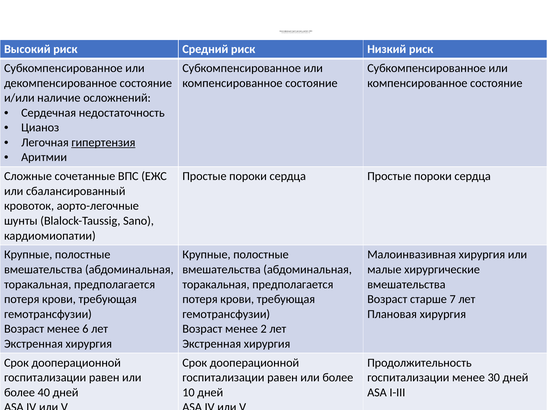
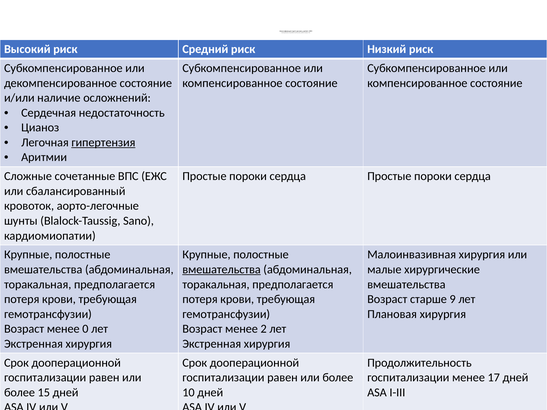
вмешательства at (222, 270) underline: none -> present
7: 7 -> 9
6: 6 -> 0
30: 30 -> 17
40: 40 -> 15
